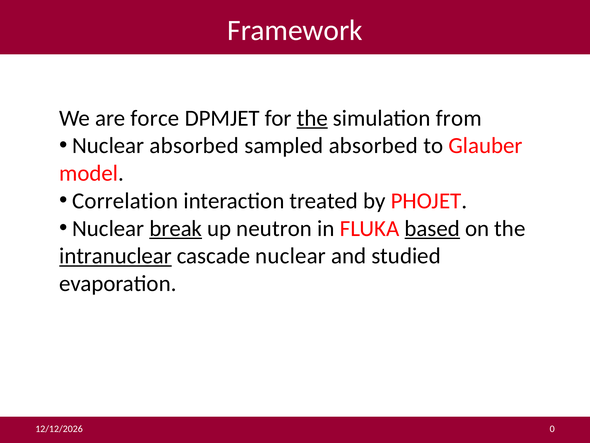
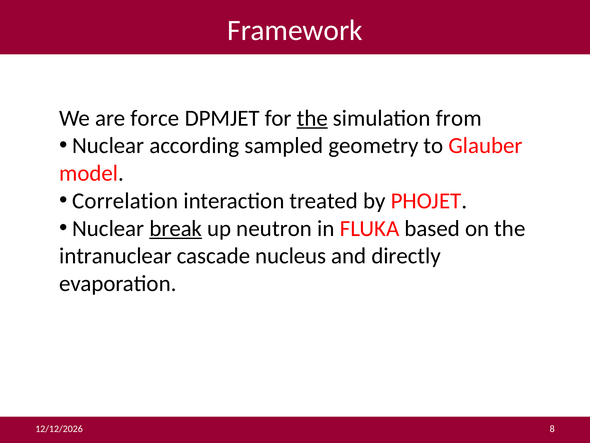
Nuclear absorbed: absorbed -> according
sampled absorbed: absorbed -> geometry
based underline: present -> none
intranuclear underline: present -> none
cascade nuclear: nuclear -> nucleus
studied: studied -> directly
0: 0 -> 8
